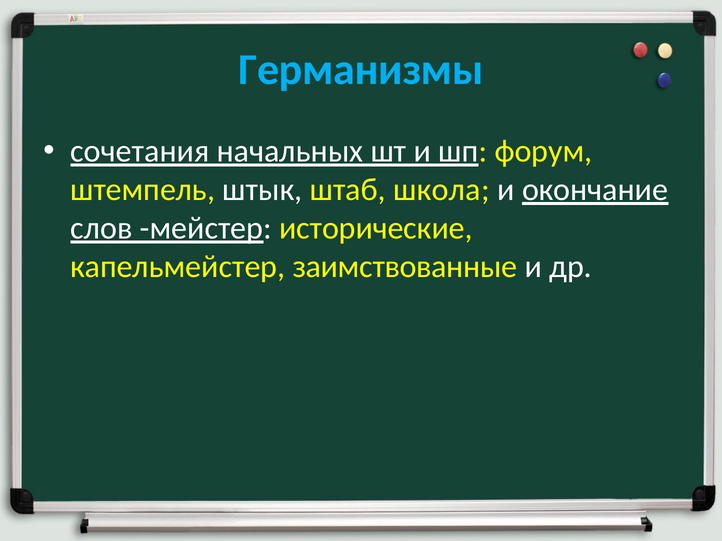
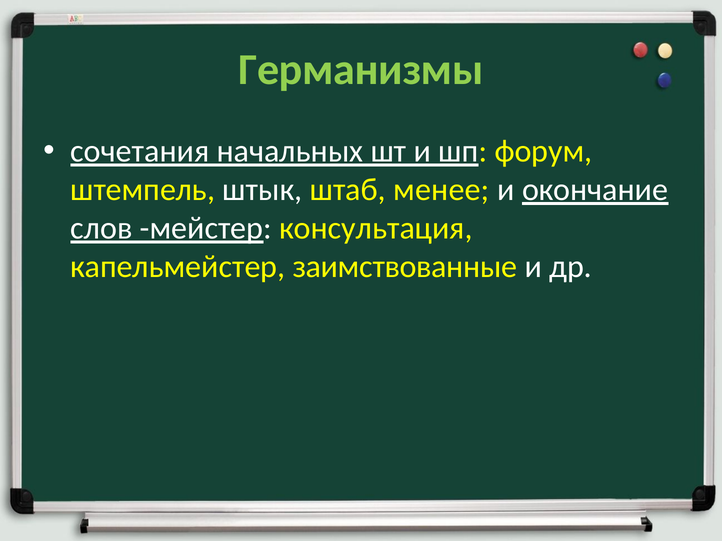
Германизмы colour: light blue -> light green
школа: школа -> менее
исторические: исторические -> консультация
